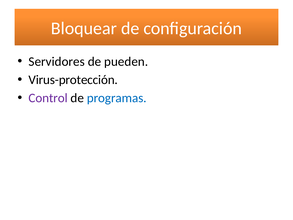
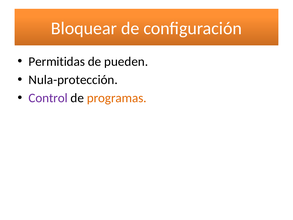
Servidores: Servidores -> Permitidas
Virus-protección: Virus-protección -> Nula-protección
programas colour: blue -> orange
